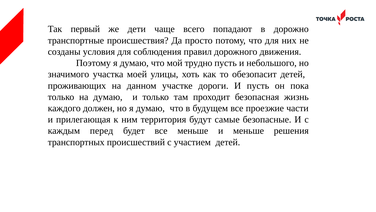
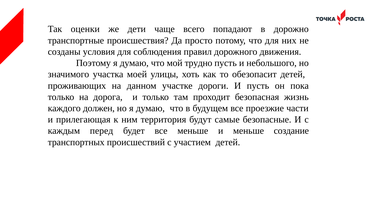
первый: первый -> оценки
на думаю: думаю -> дорога
решения: решения -> создание
